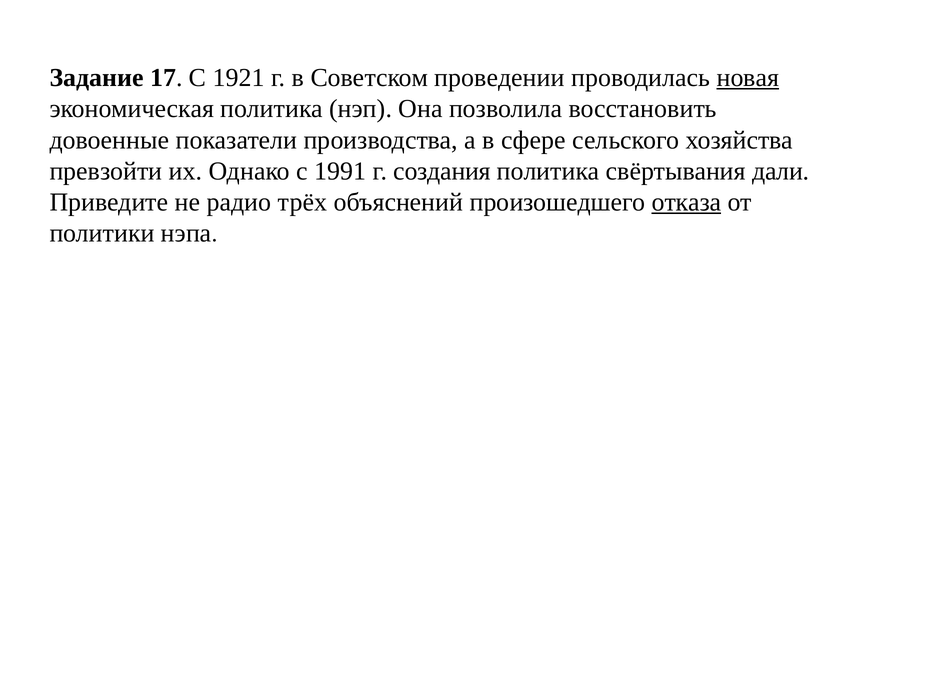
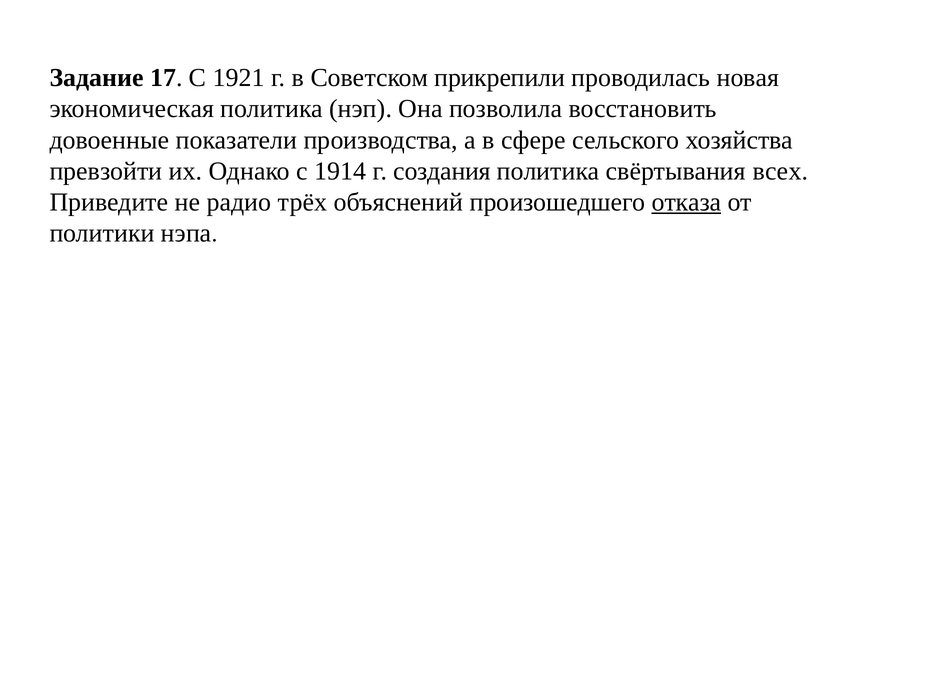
проведении: проведении -> прикрепили
новая underline: present -> none
1991: 1991 -> 1914
дали: дали -> всех
